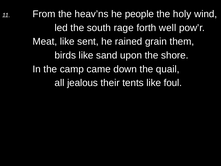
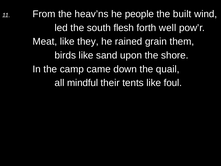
holy: holy -> built
rage: rage -> flesh
sent: sent -> they
jealous: jealous -> mindful
